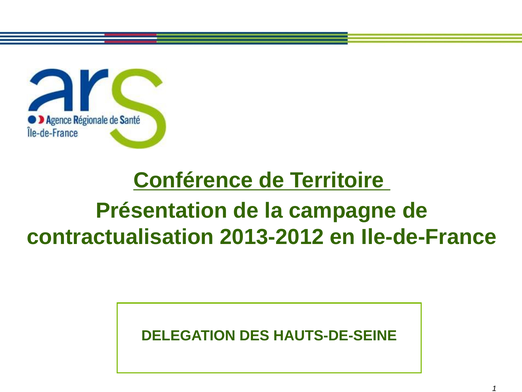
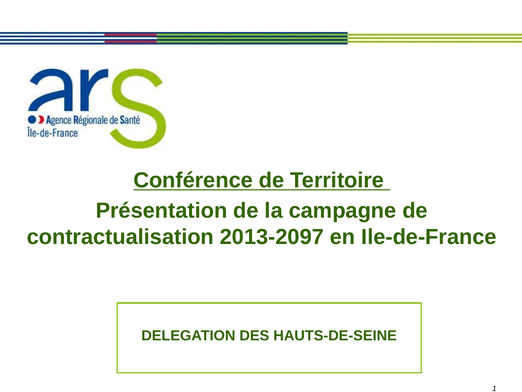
2013-2012: 2013-2012 -> 2013-2097
